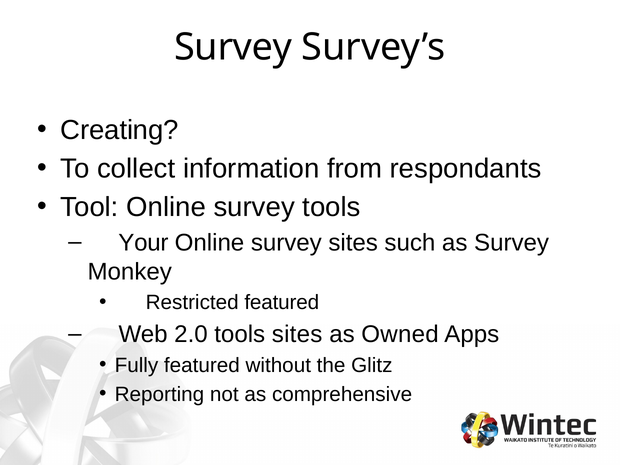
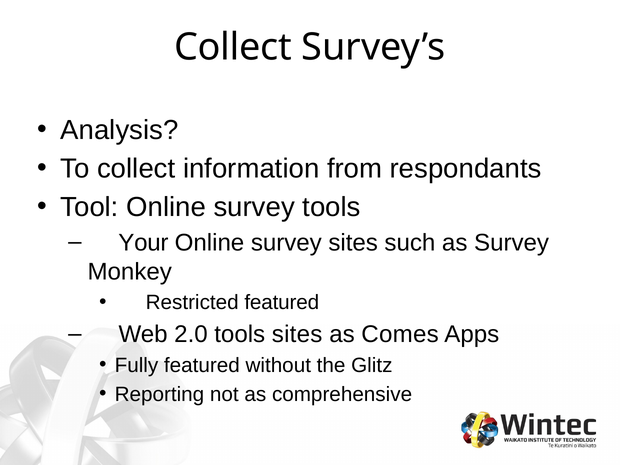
Survey at (233, 47): Survey -> Collect
Creating: Creating -> Analysis
Owned: Owned -> Comes
